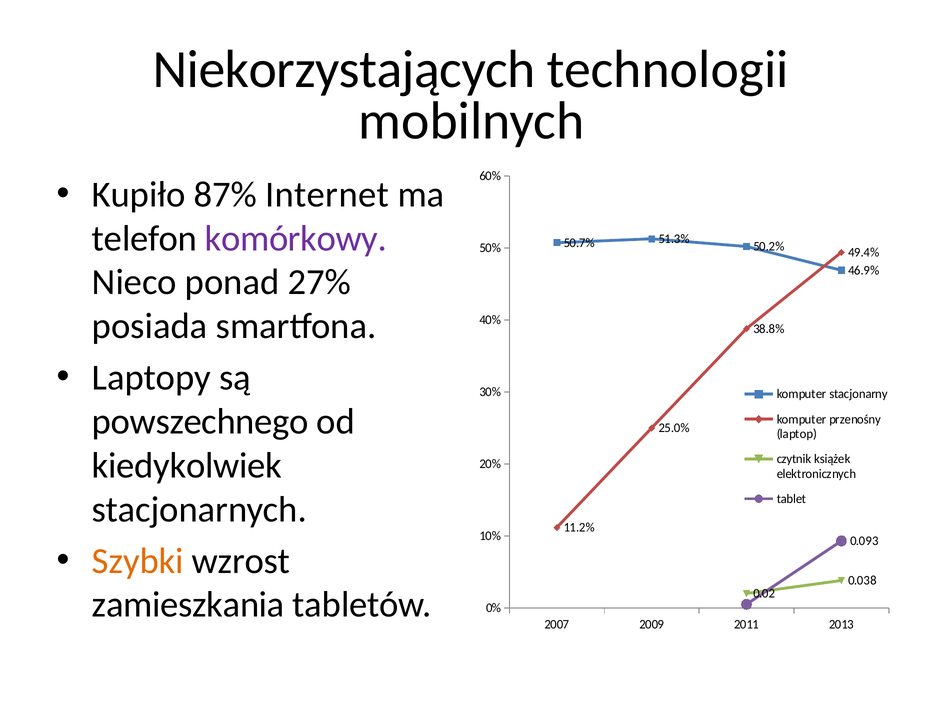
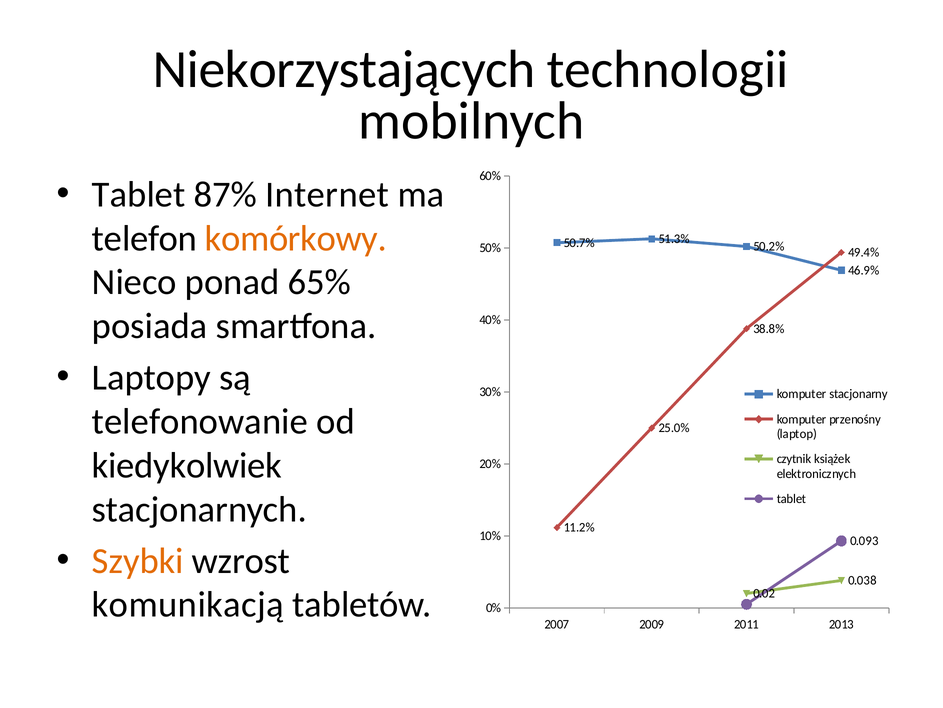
Kupiło at (139, 194): Kupiło -> Tablet
komórkowy colour: purple -> orange
27%: 27% -> 65%
powszechnego: powszechnego -> telefonowanie
zamieszkania: zamieszkania -> komunikacją
